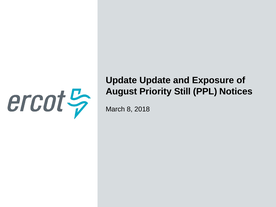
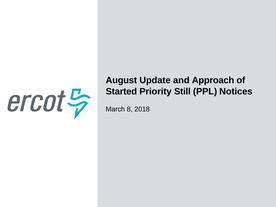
Update at (121, 80): Update -> August
Exposure: Exposure -> Approach
August: August -> Started
